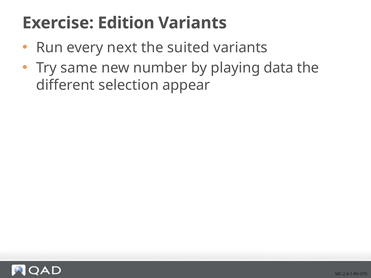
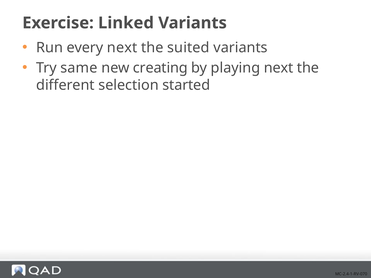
Edition: Edition -> Linked
number: number -> creating
playing data: data -> next
appear: appear -> started
